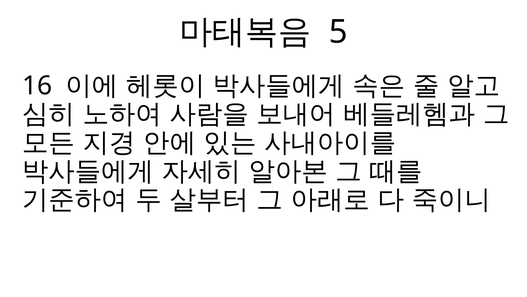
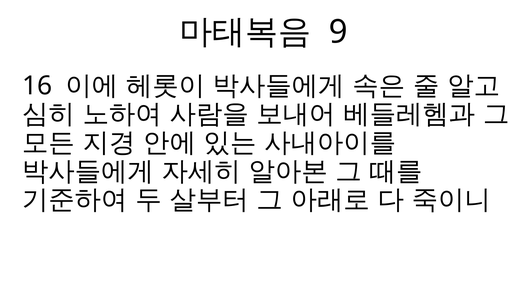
5: 5 -> 9
